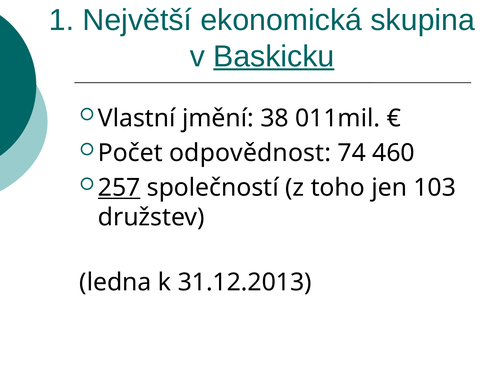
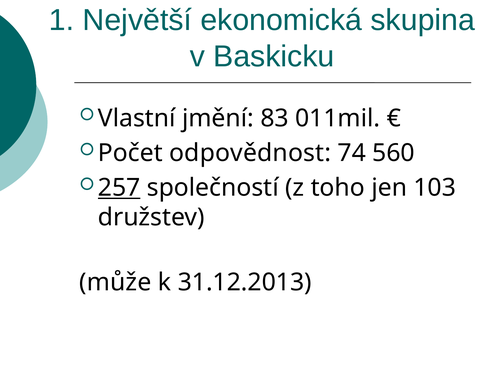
Baskicku underline: present -> none
38: 38 -> 83
460: 460 -> 560
ledna: ledna -> může
